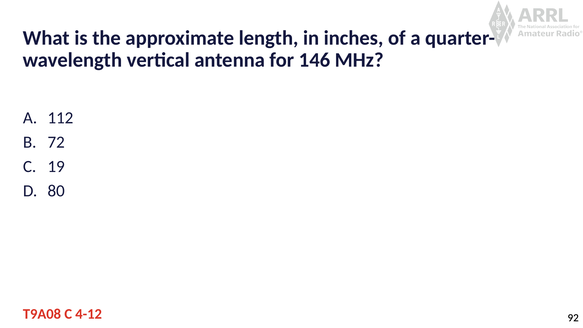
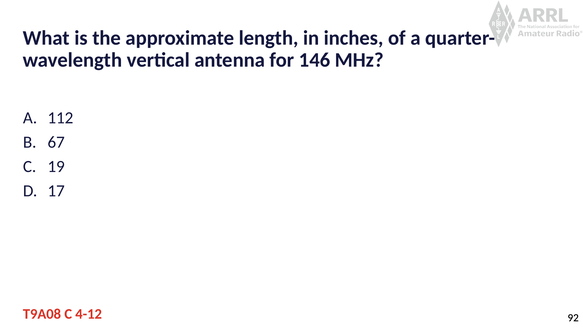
72: 72 -> 67
80: 80 -> 17
